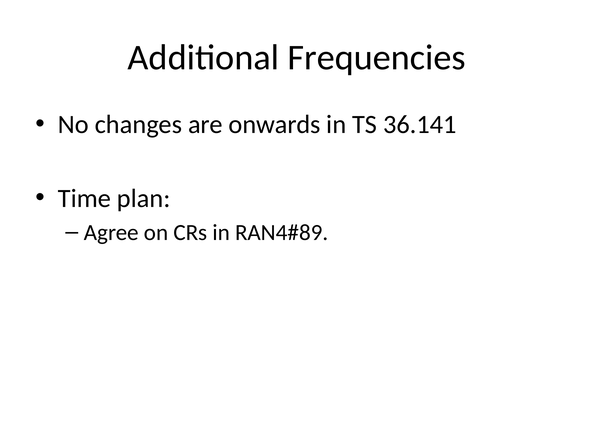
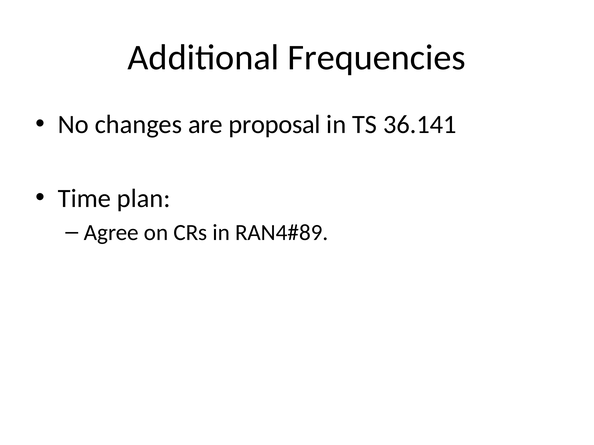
onwards: onwards -> proposal
